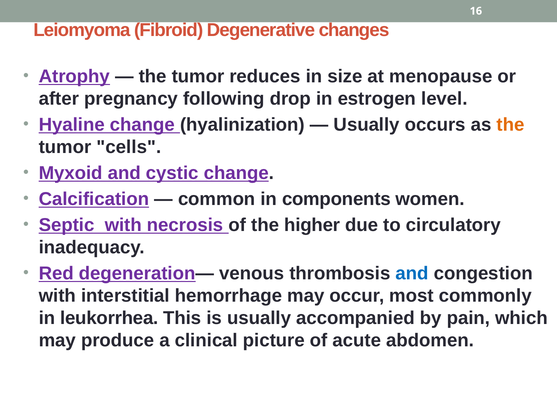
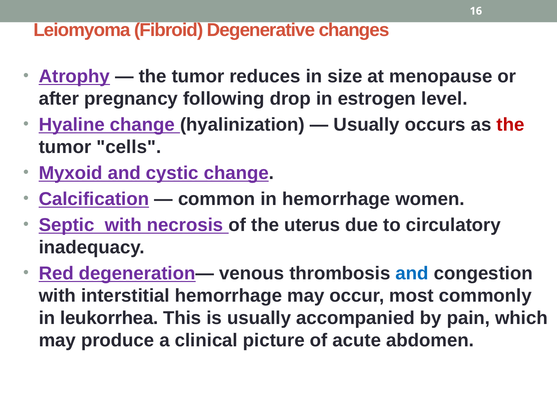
the at (511, 125) colour: orange -> red
in components: components -> hemorrhage
higher: higher -> uterus
